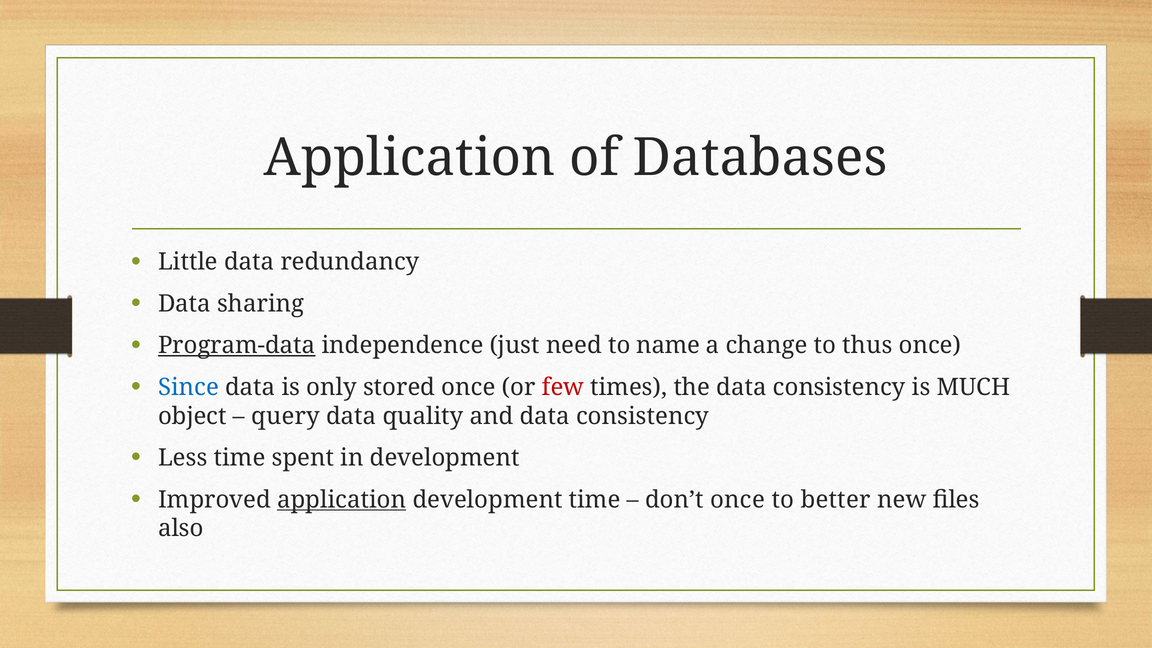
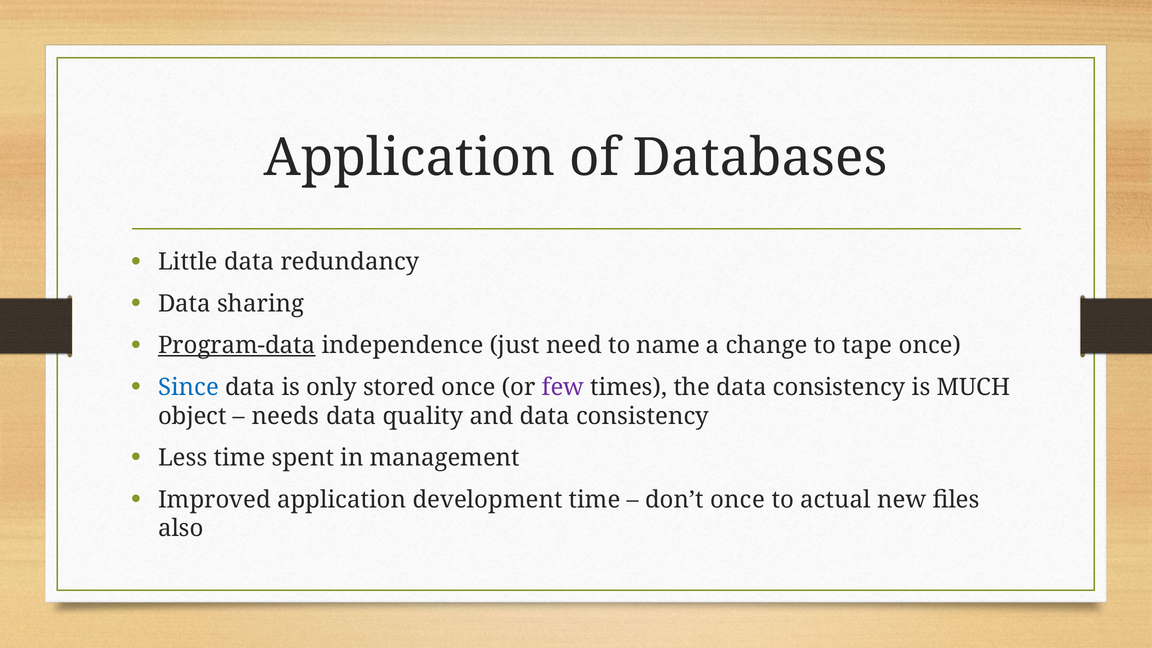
thus: thus -> tape
few colour: red -> purple
query: query -> needs
in development: development -> management
application at (342, 500) underline: present -> none
better: better -> actual
